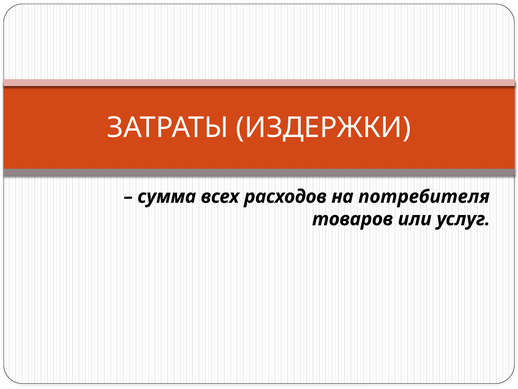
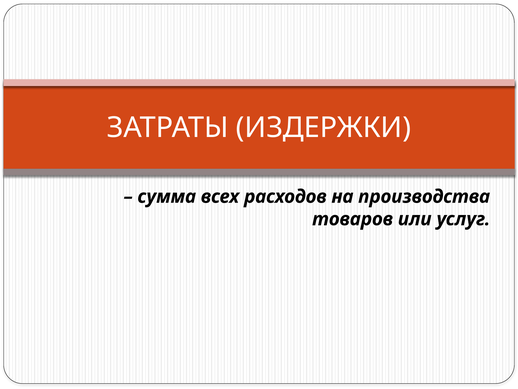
потребителя: потребителя -> производства
